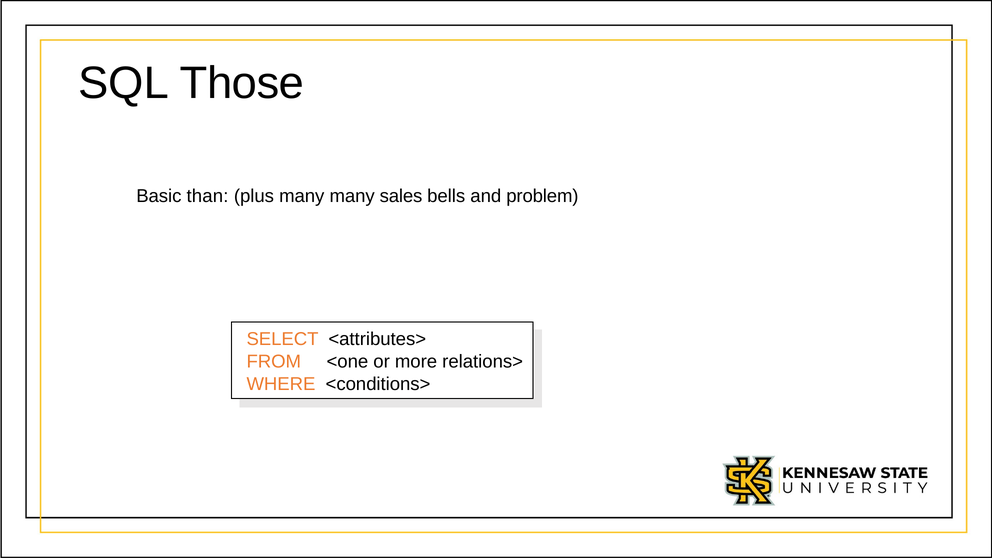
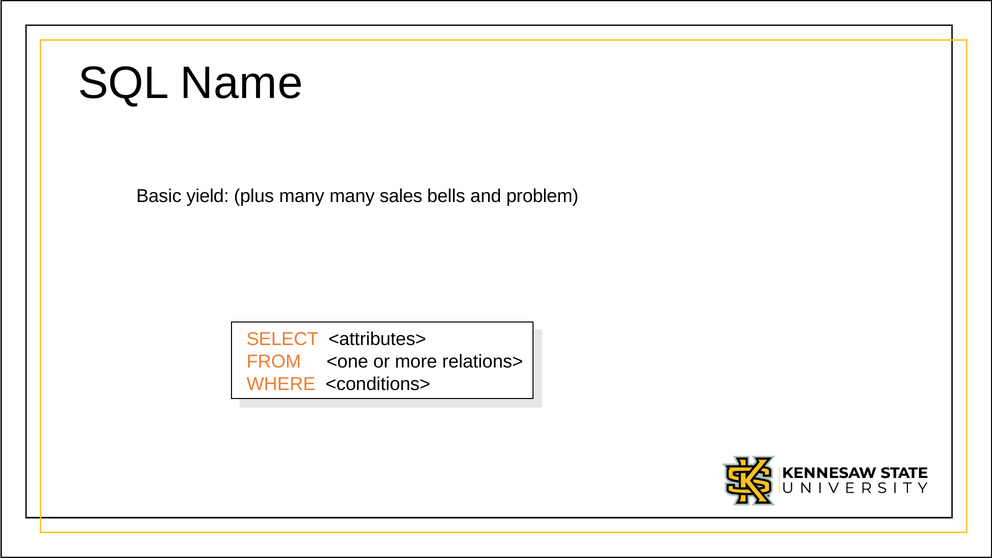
Those: Those -> Name
than: than -> yield
